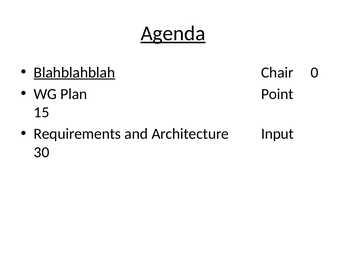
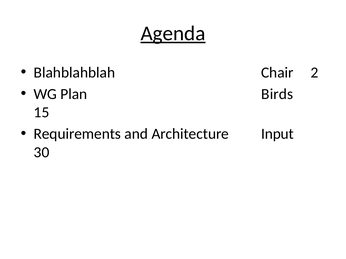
Blahblahblah underline: present -> none
0: 0 -> 2
Point: Point -> Birds
